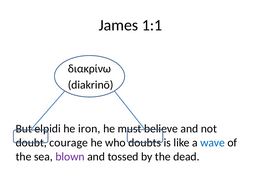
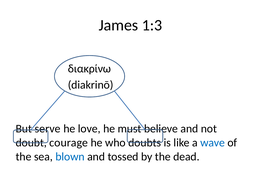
1:1: 1:1 -> 1:3
elpidi: elpidi -> serve
iron: iron -> love
blown colour: purple -> blue
